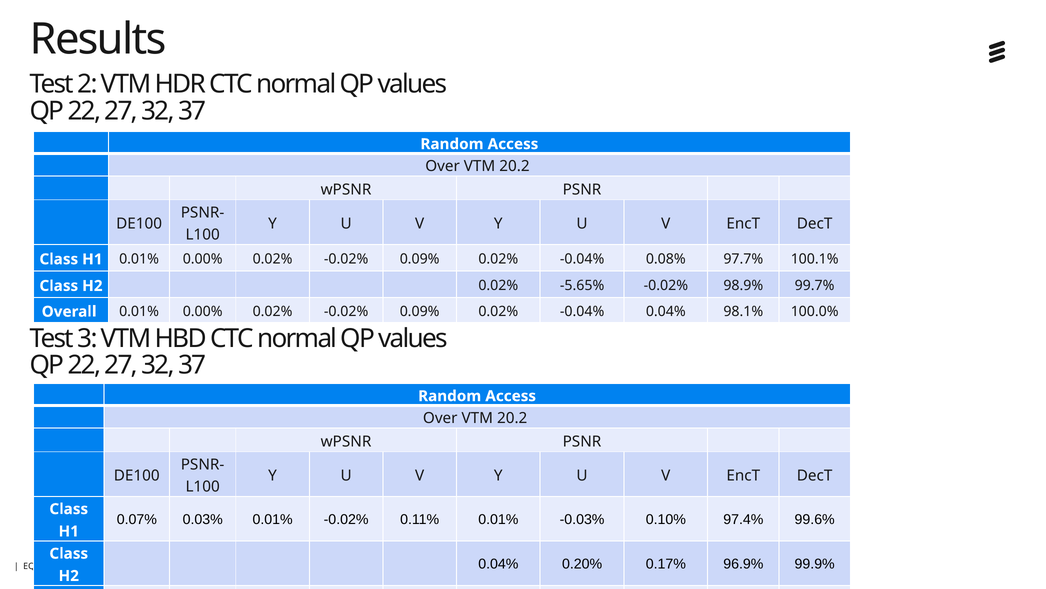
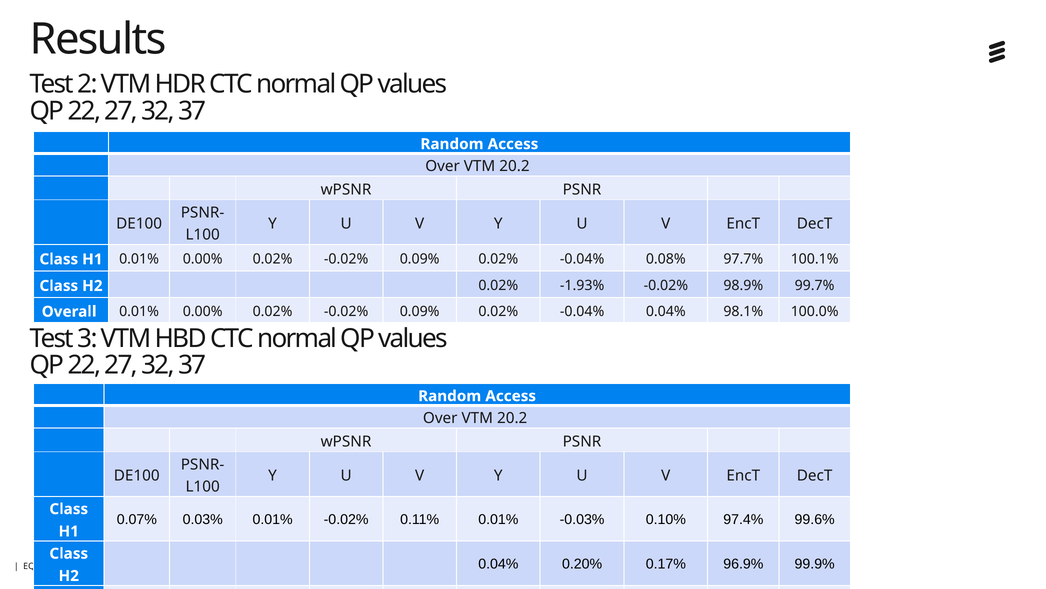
-5.65%: -5.65% -> -1.93%
